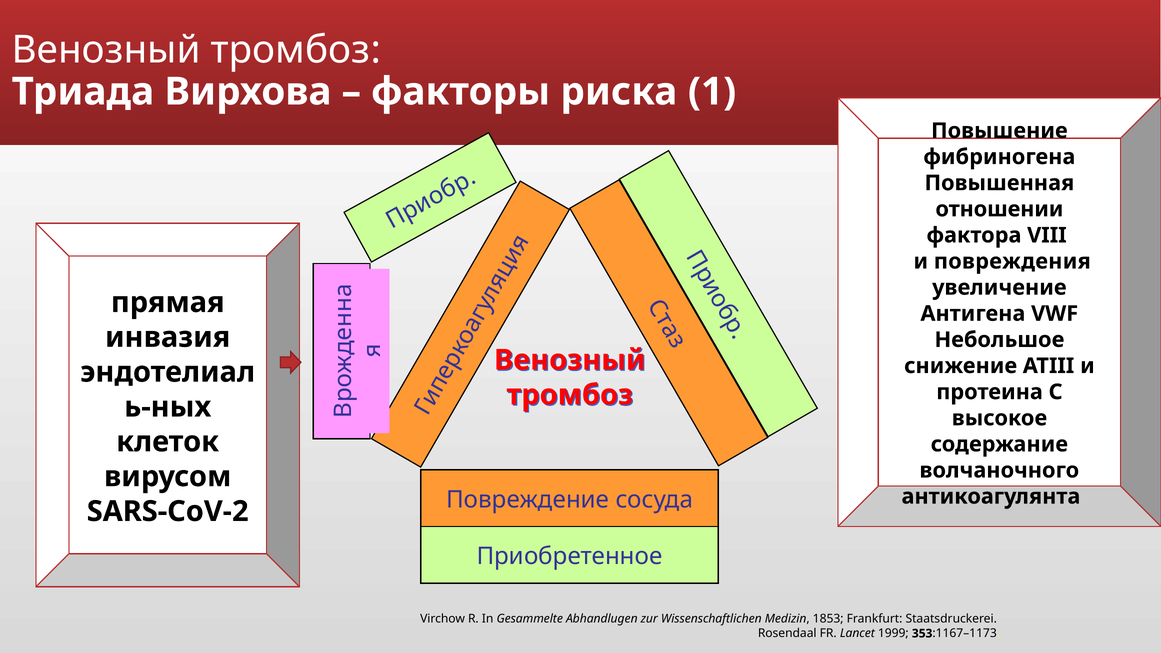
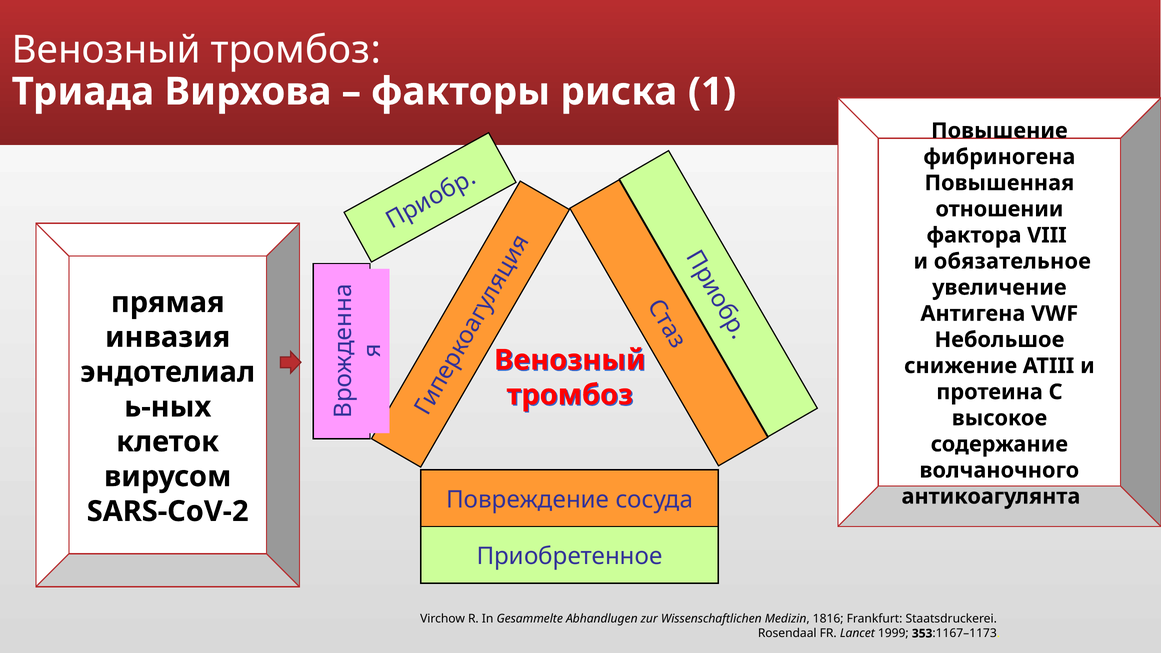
повреждения: повреждения -> обязательное
1853: 1853 -> 1816
